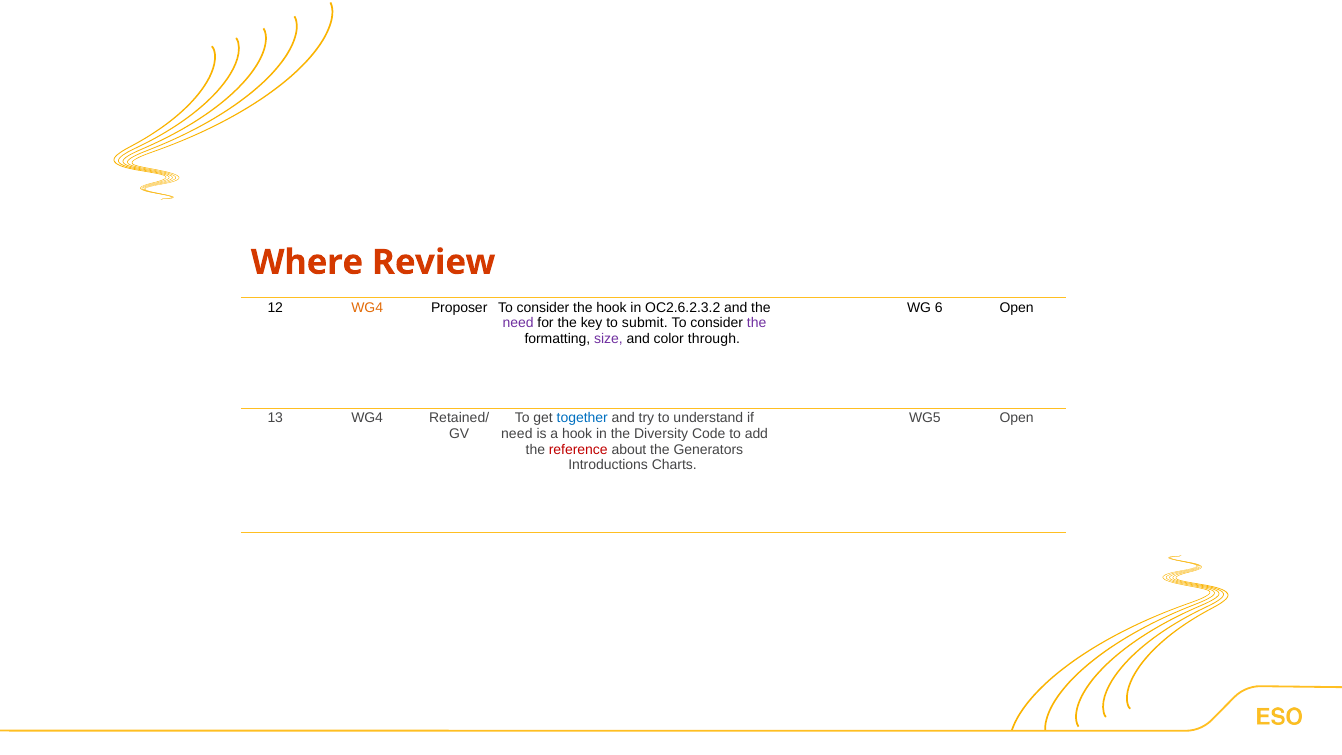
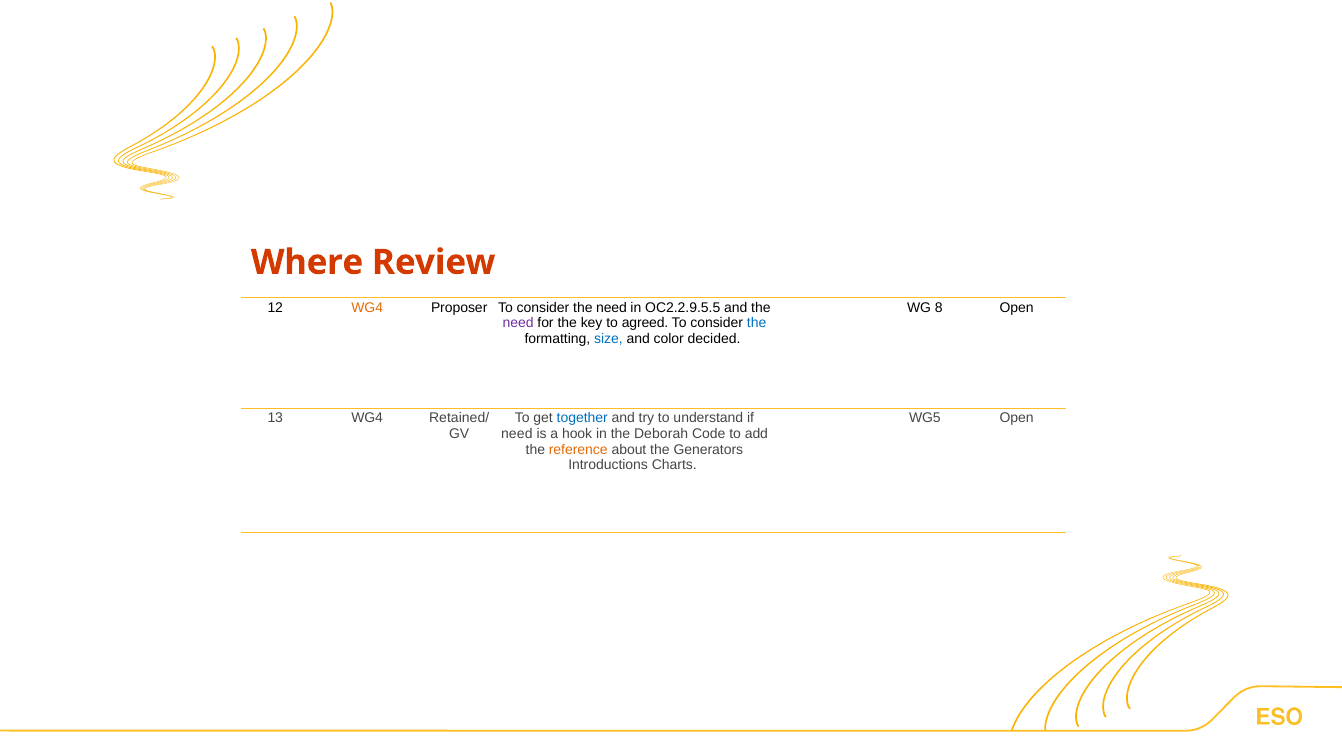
consider the hook: hook -> need
OC2.6.2.3.2: OC2.6.2.3.2 -> OC2.2.9.5.5
6: 6 -> 8
submit: submit -> agreed
the at (757, 323) colour: purple -> blue
size colour: purple -> blue
through: through -> decided
Diversity: Diversity -> Deborah
reference colour: red -> orange
